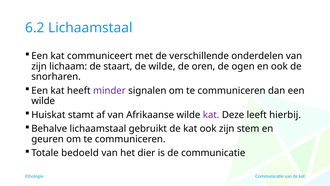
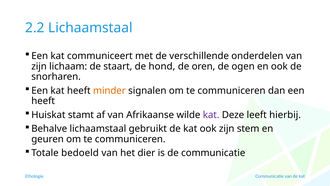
6.2: 6.2 -> 2.2
de wilde: wilde -> hond
minder colour: purple -> orange
wilde at (43, 101): wilde -> heeft
